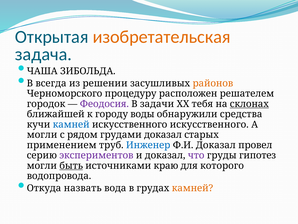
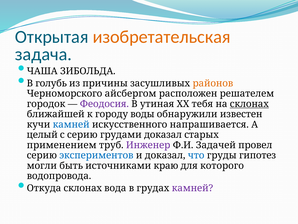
всегда: всегда -> голубь
решении: решении -> причины
процедуру: процедуру -> айсбергом
задачи: задачи -> утиная
средства: средства -> известен
искусственного искусственного: искусственного -> напрашивается
могли at (42, 135): могли -> целый
с рядом: рядом -> серию
Инженер colour: blue -> purple
Ф.И Доказал: Доказал -> Задачей
экспериментов colour: purple -> blue
что colour: purple -> blue
быть underline: present -> none
Откуда назвать: назвать -> склонах
камней at (192, 188) colour: orange -> purple
